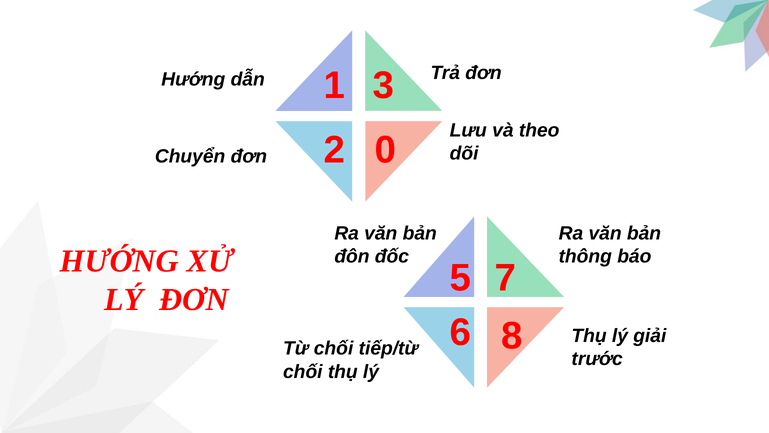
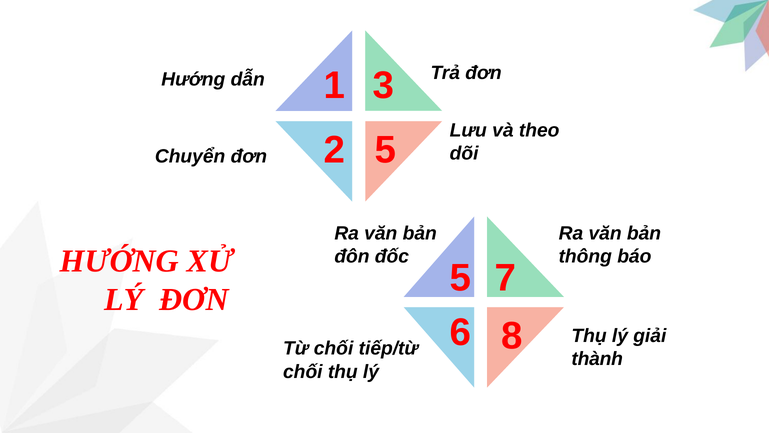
2 0: 0 -> 5
trước: trước -> thành
